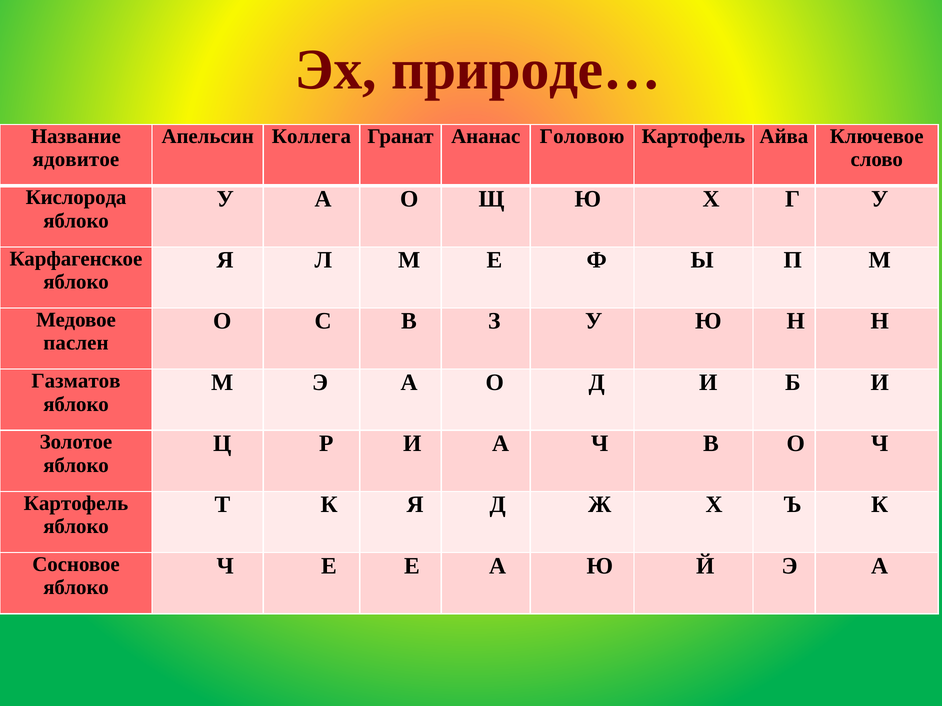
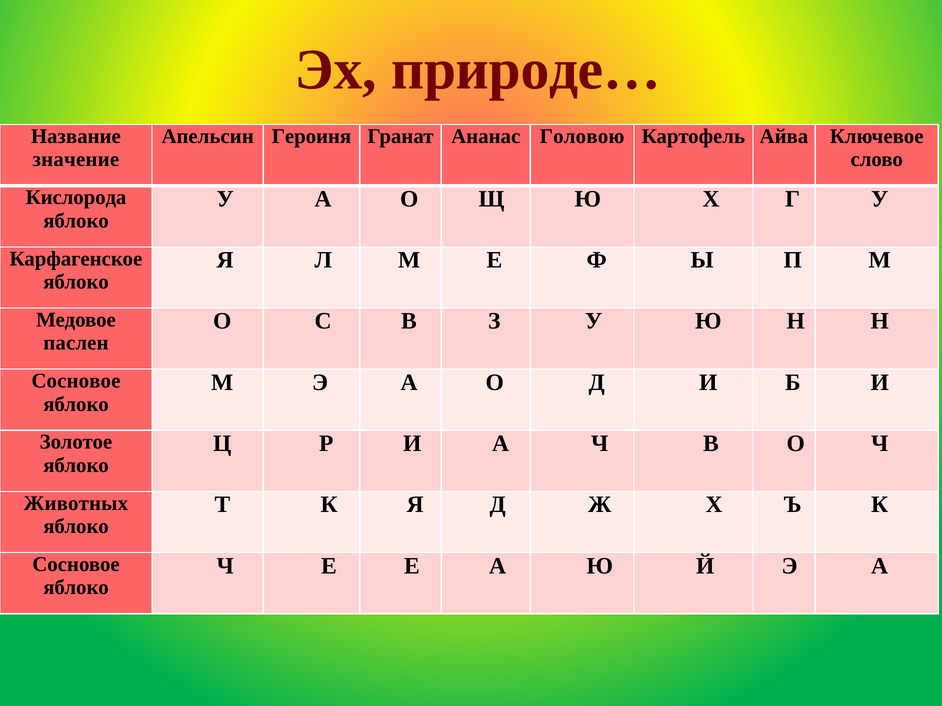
Коллега: Коллега -> Героиня
ядовитое: ядовитое -> значение
Газматов at (76, 381): Газматов -> Сосновое
Картофель at (76, 504): Картофель -> Животных
